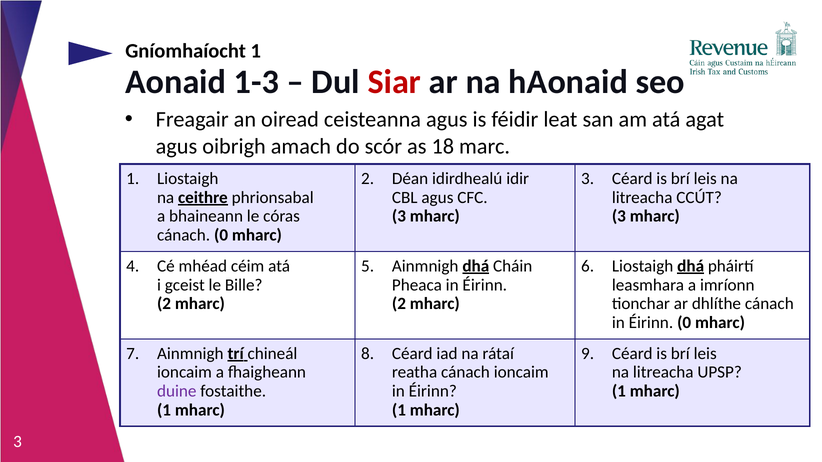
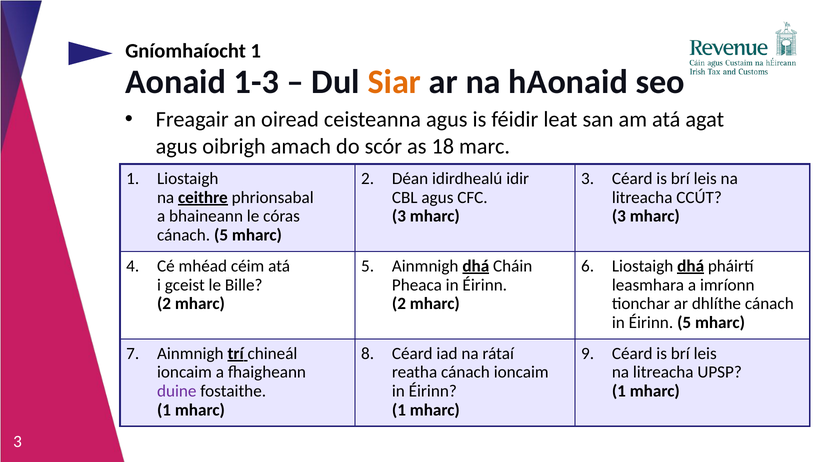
Siar colour: red -> orange
cánach 0: 0 -> 5
Éirinn 0: 0 -> 5
